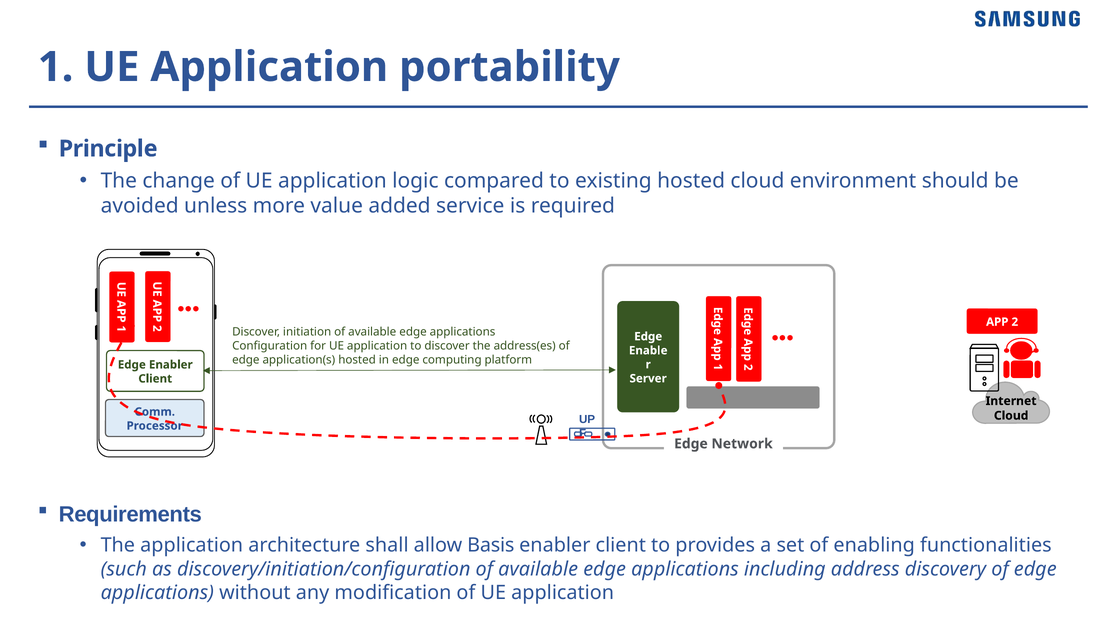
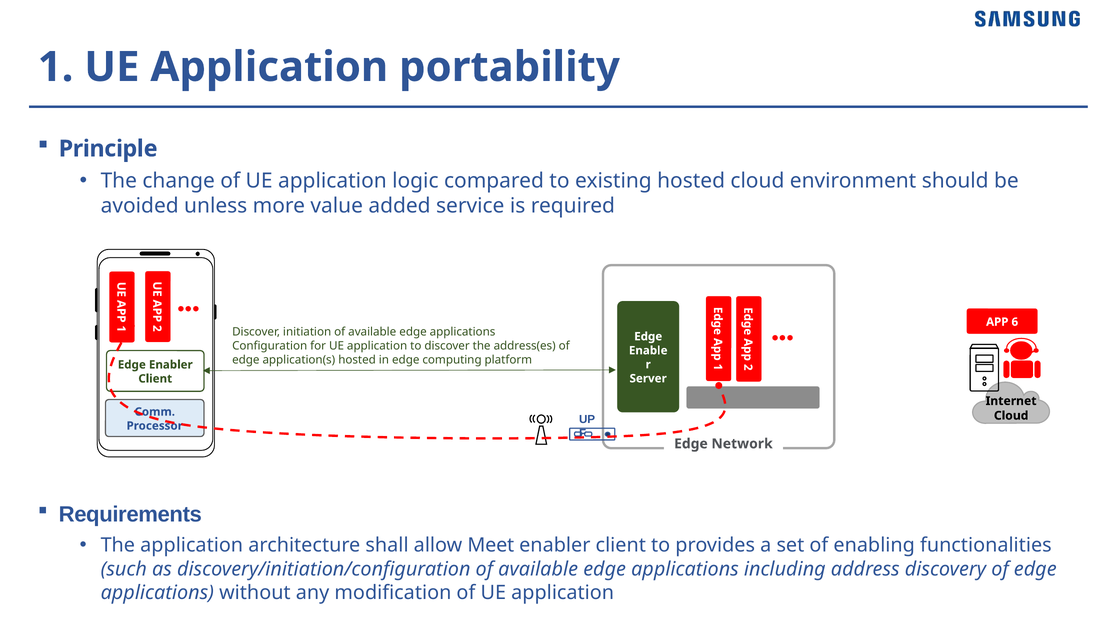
APP 2: 2 -> 6
Basis: Basis -> Meet
